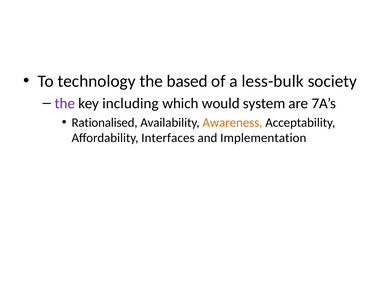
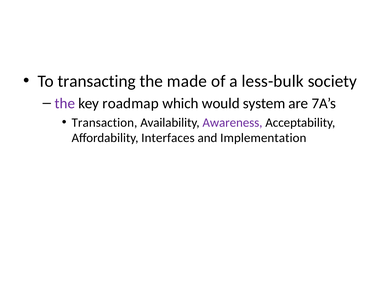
technology: technology -> transacting
based: based -> made
including: including -> roadmap
Rationalised: Rationalised -> Transaction
Awareness colour: orange -> purple
